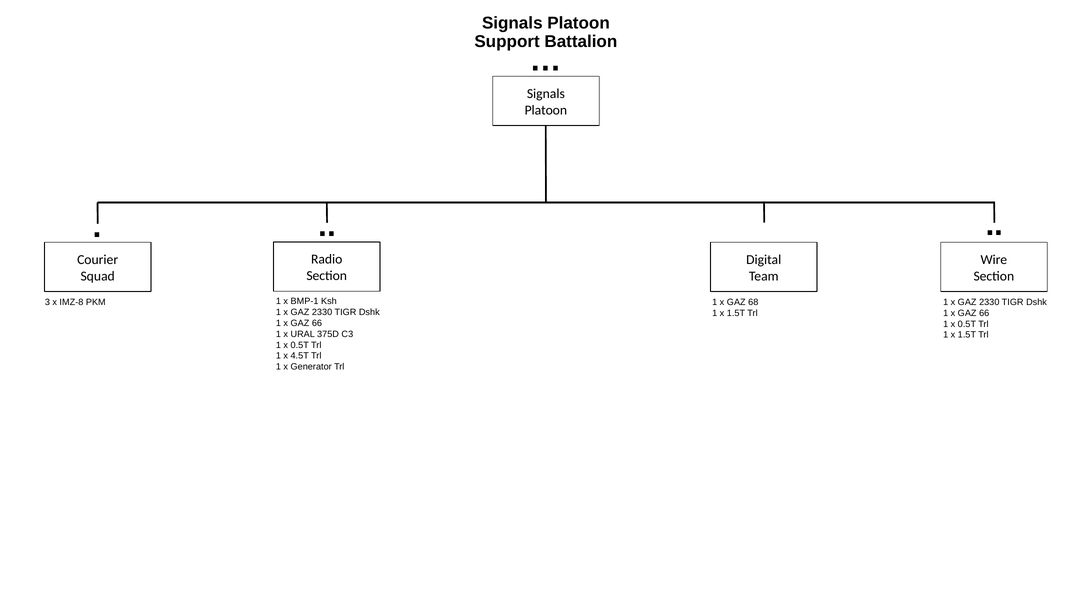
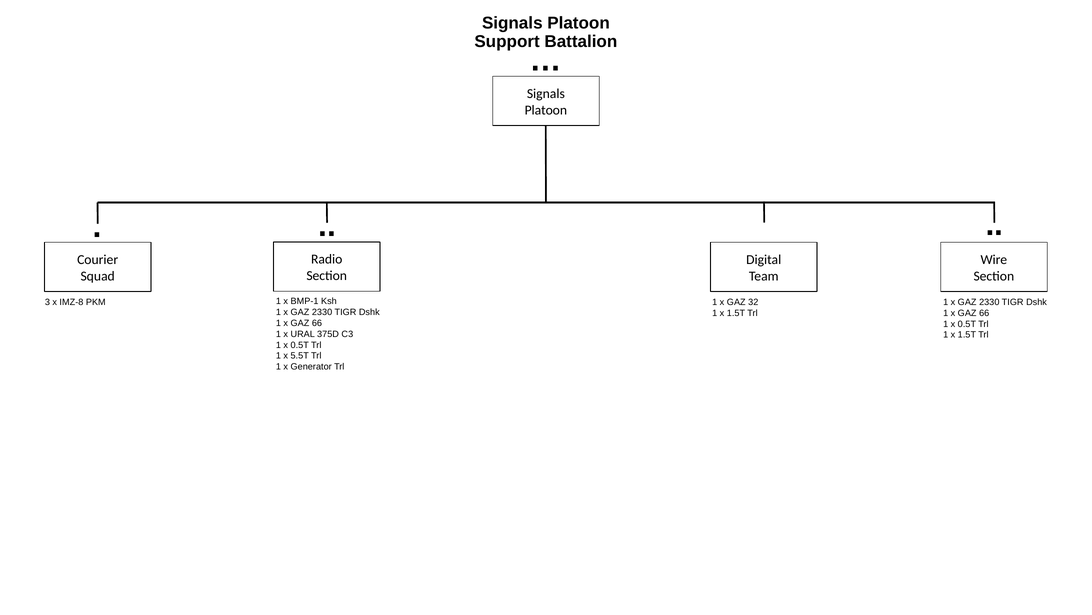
68: 68 -> 32
4.5T: 4.5T -> 5.5T
